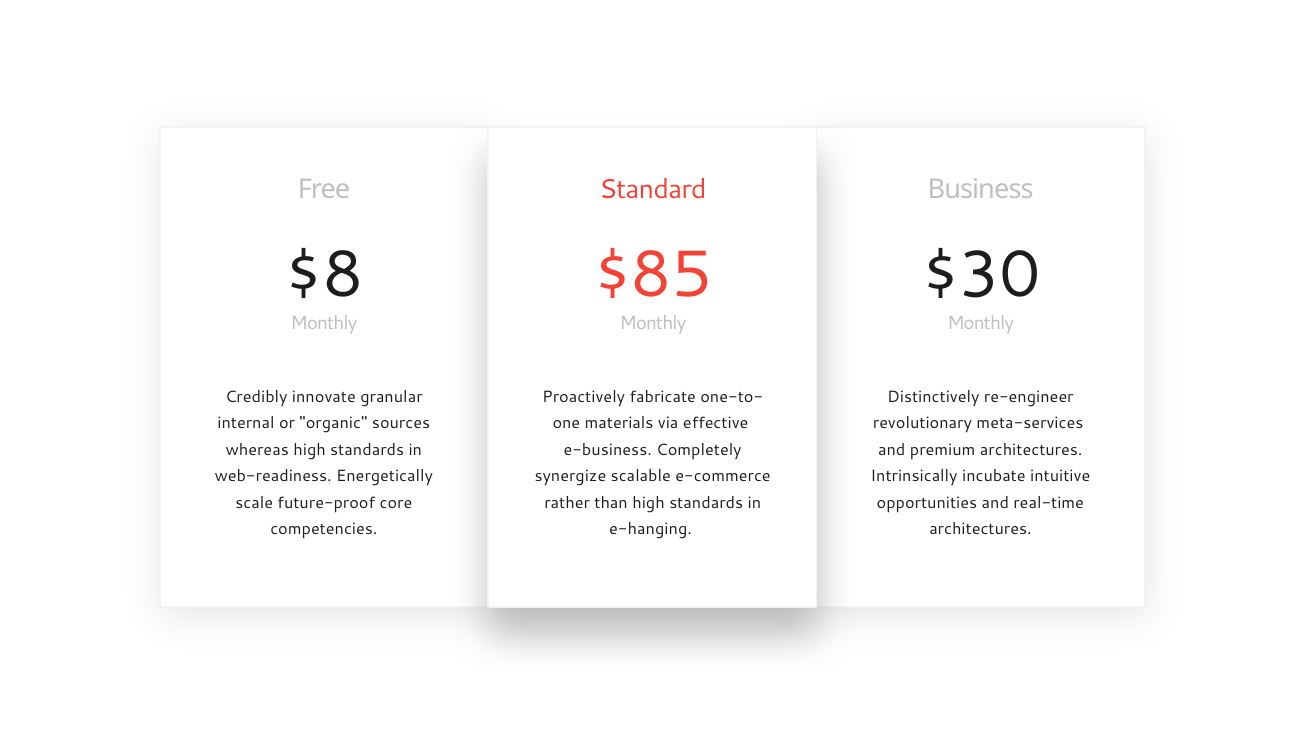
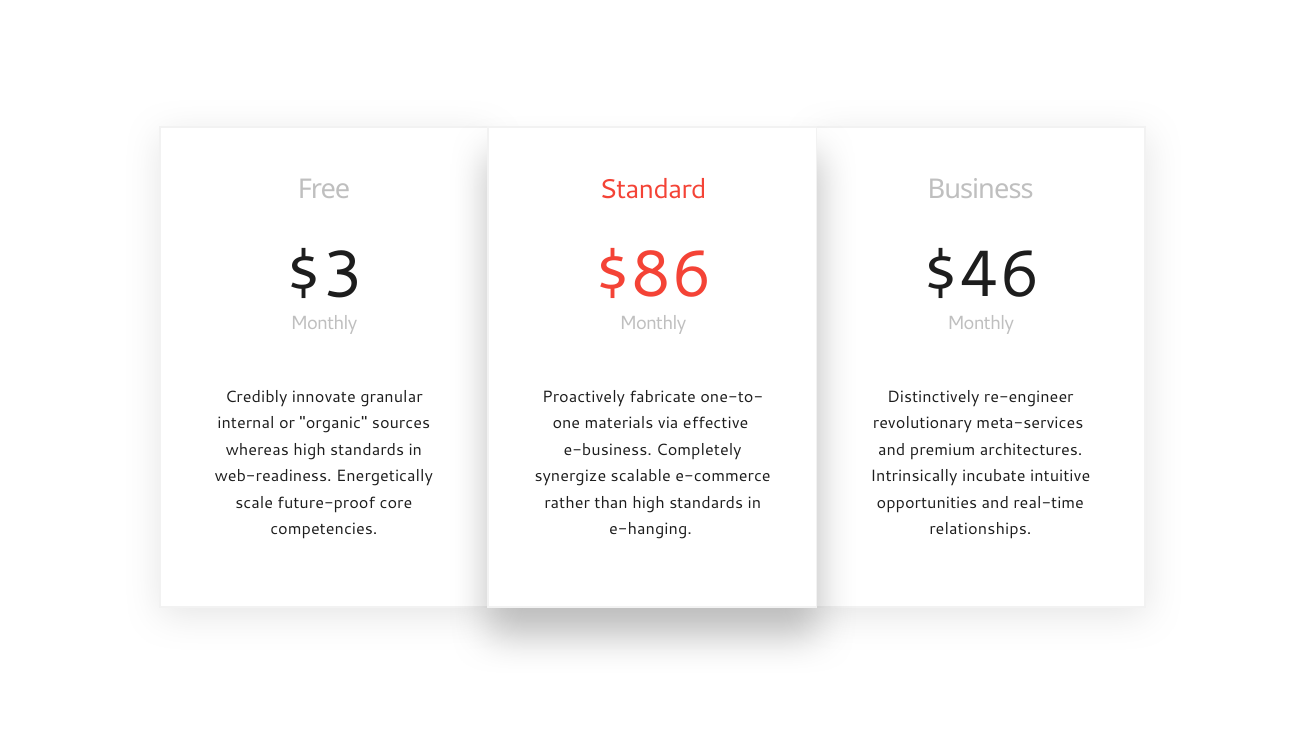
$8: $8 -> $3
$85: $85 -> $86
$30: $30 -> $46
architectures at (980, 529): architectures -> relationships
